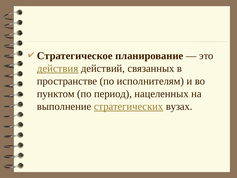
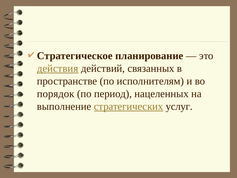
пунктом: пунктом -> порядок
вузах: вузах -> услуг
